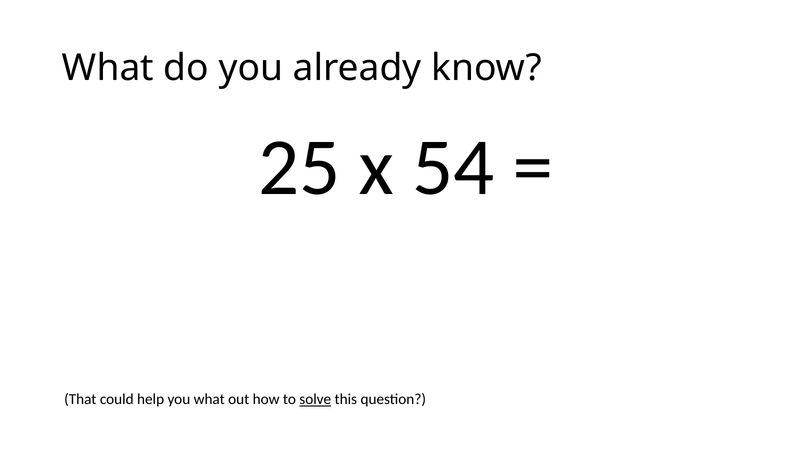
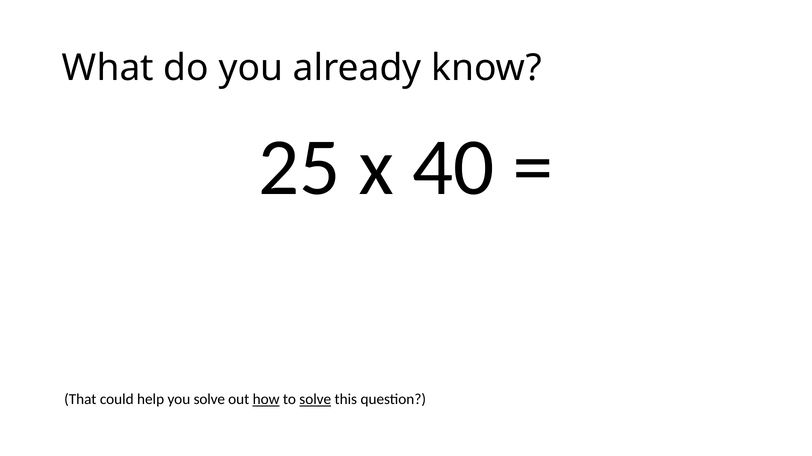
54: 54 -> 40
you what: what -> solve
how underline: none -> present
